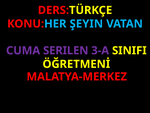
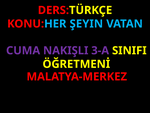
SERILEN: SERILEN -> NAKIŞLI
